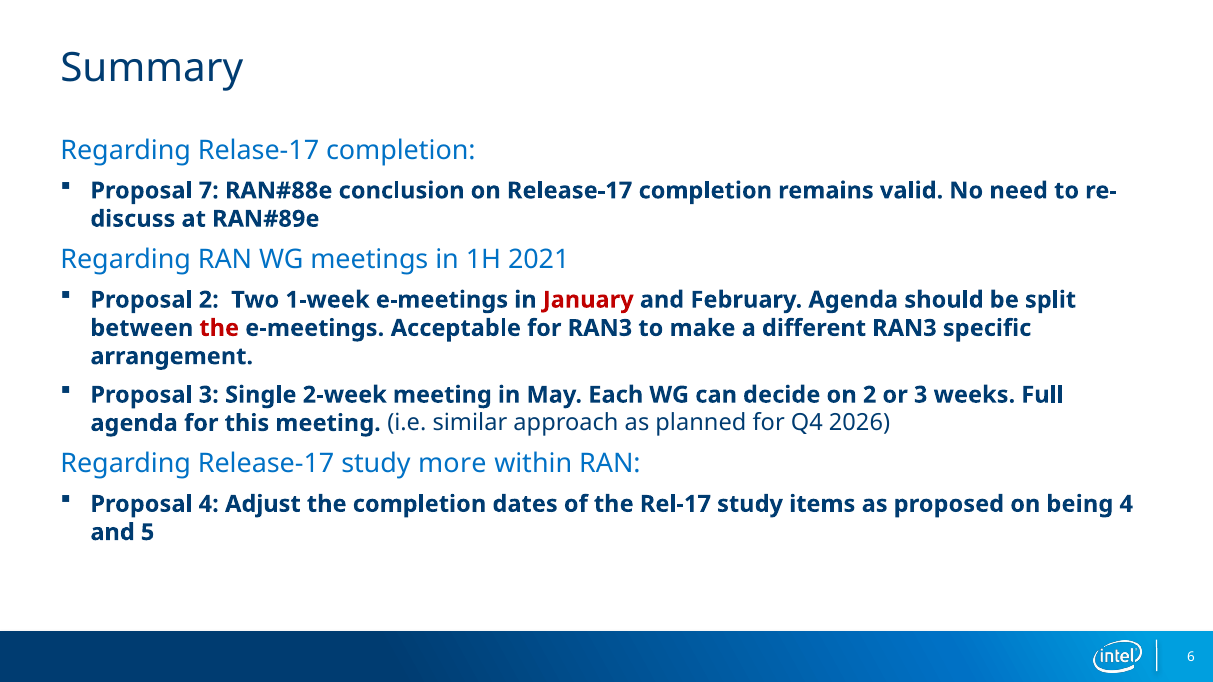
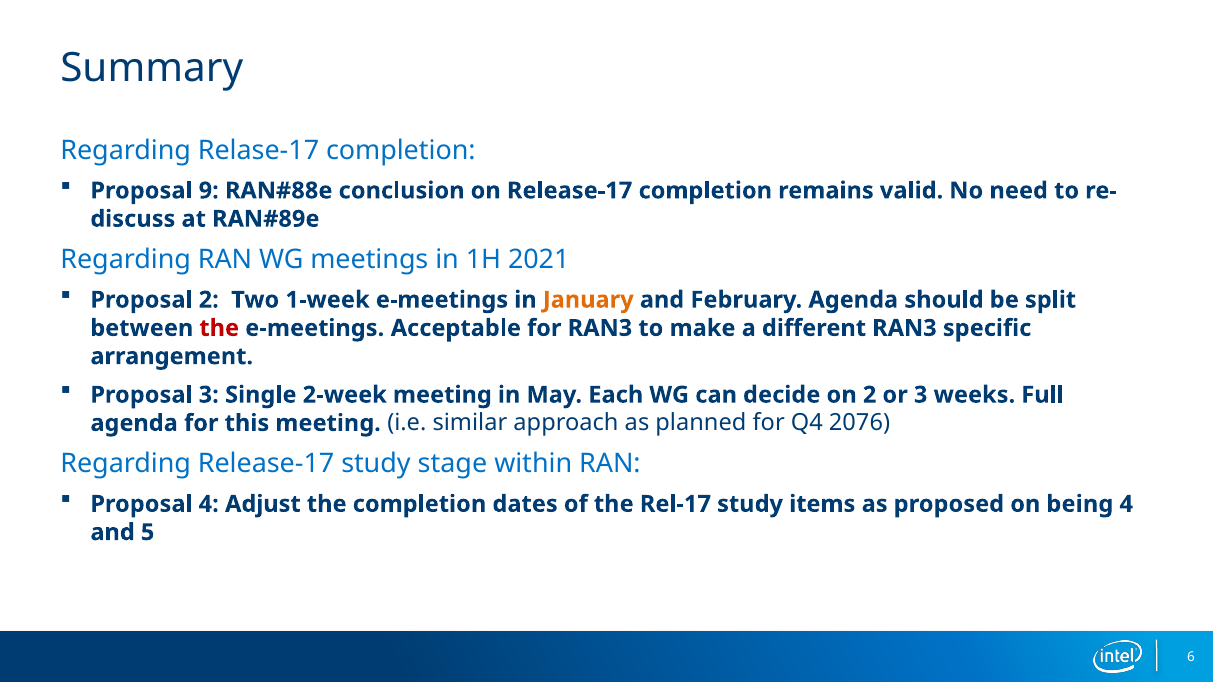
7: 7 -> 9
January colour: red -> orange
2026: 2026 -> 2076
more: more -> stage
